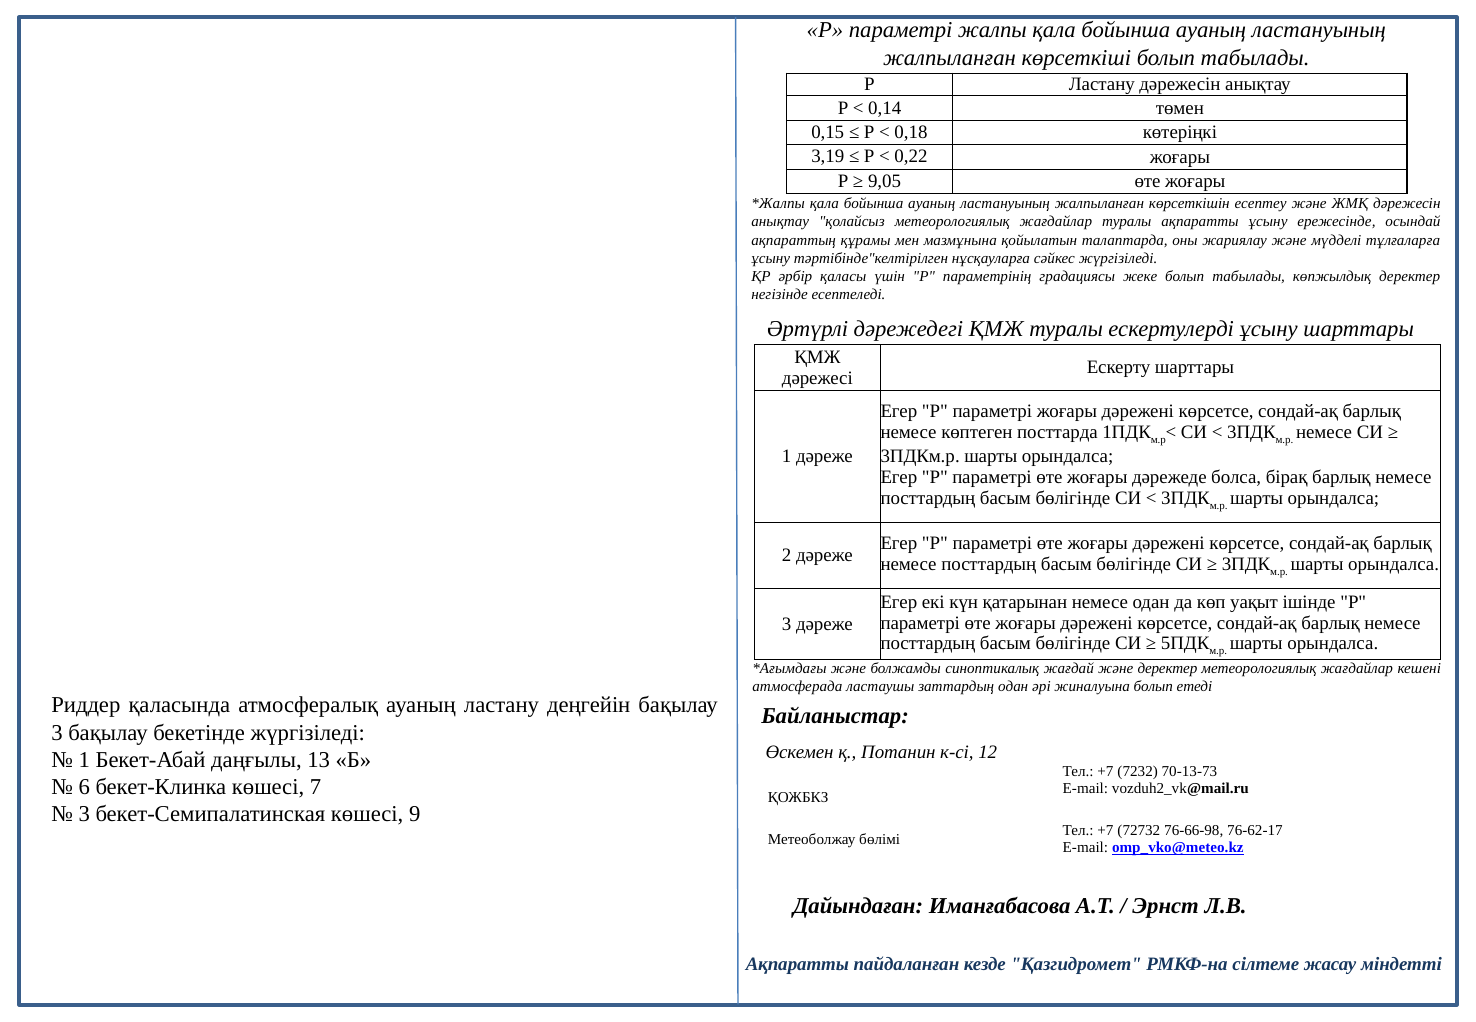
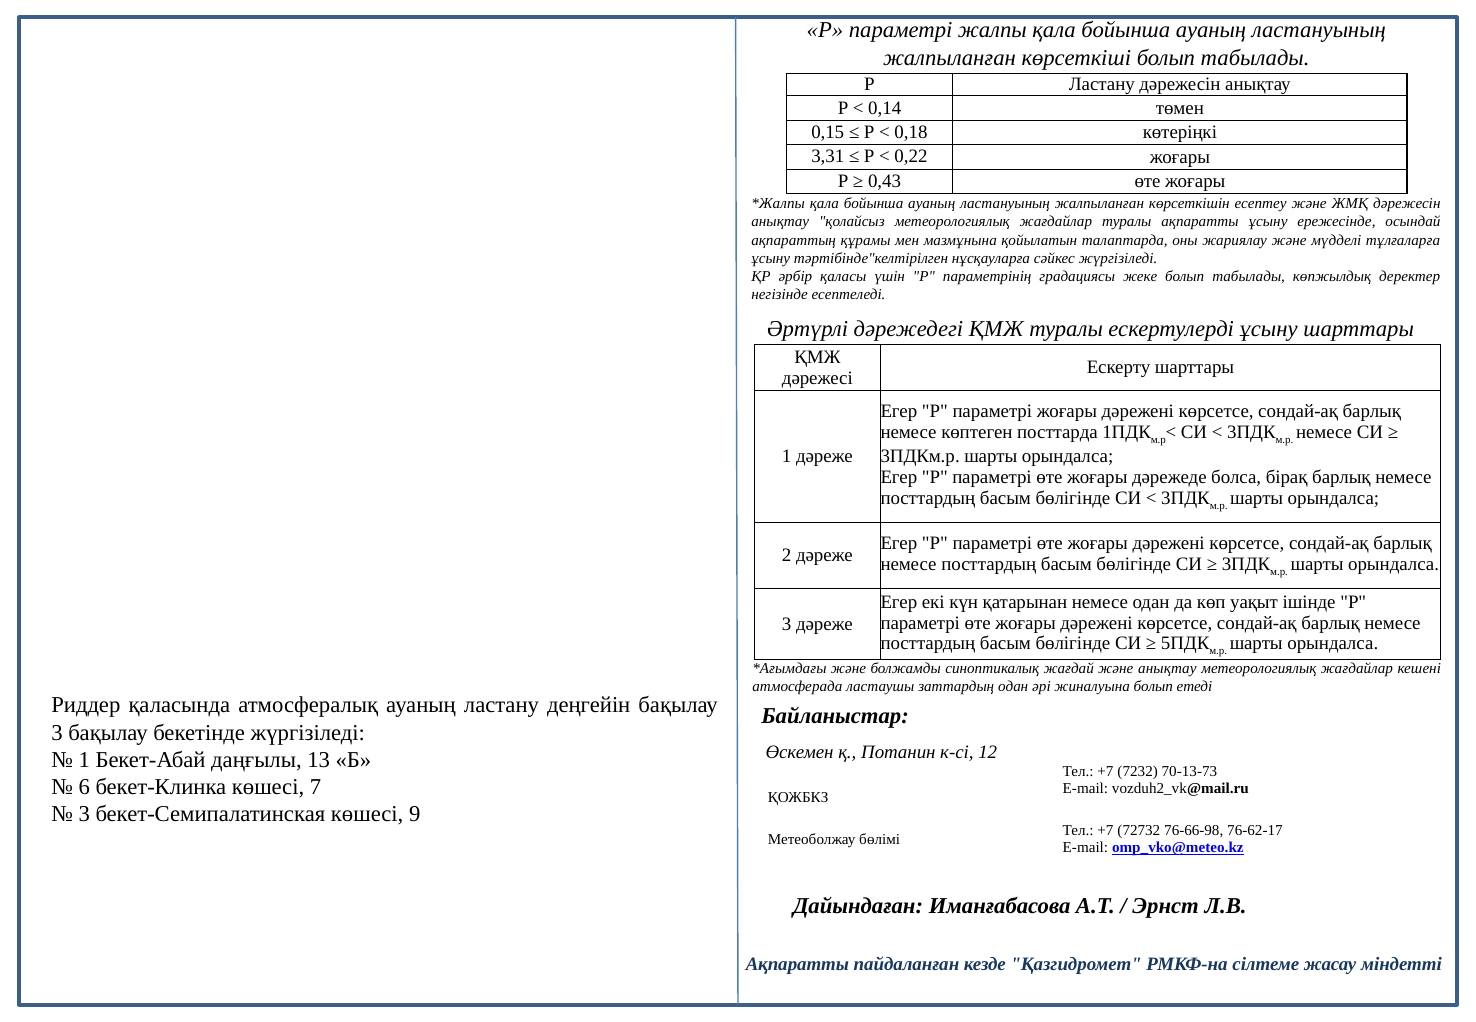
3,19: 3,19 -> 3,31
9,05: 9,05 -> 0,43
және деректер: деректер -> анықтау
